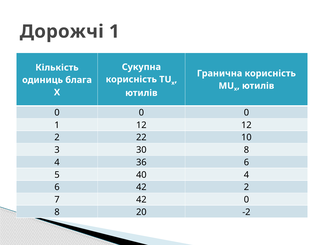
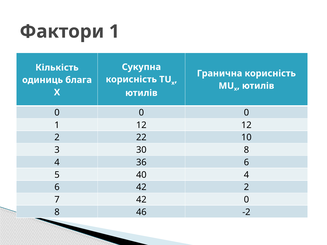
Дорожчі: Дорожчі -> Фактори
20: 20 -> 46
